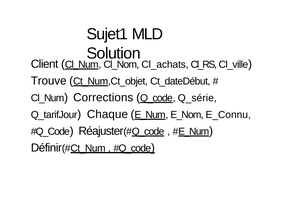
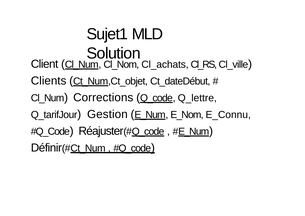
Trouve: Trouve -> Clients
Q_série: Q_série -> Q_lettre
Chaque: Chaque -> Gestion
